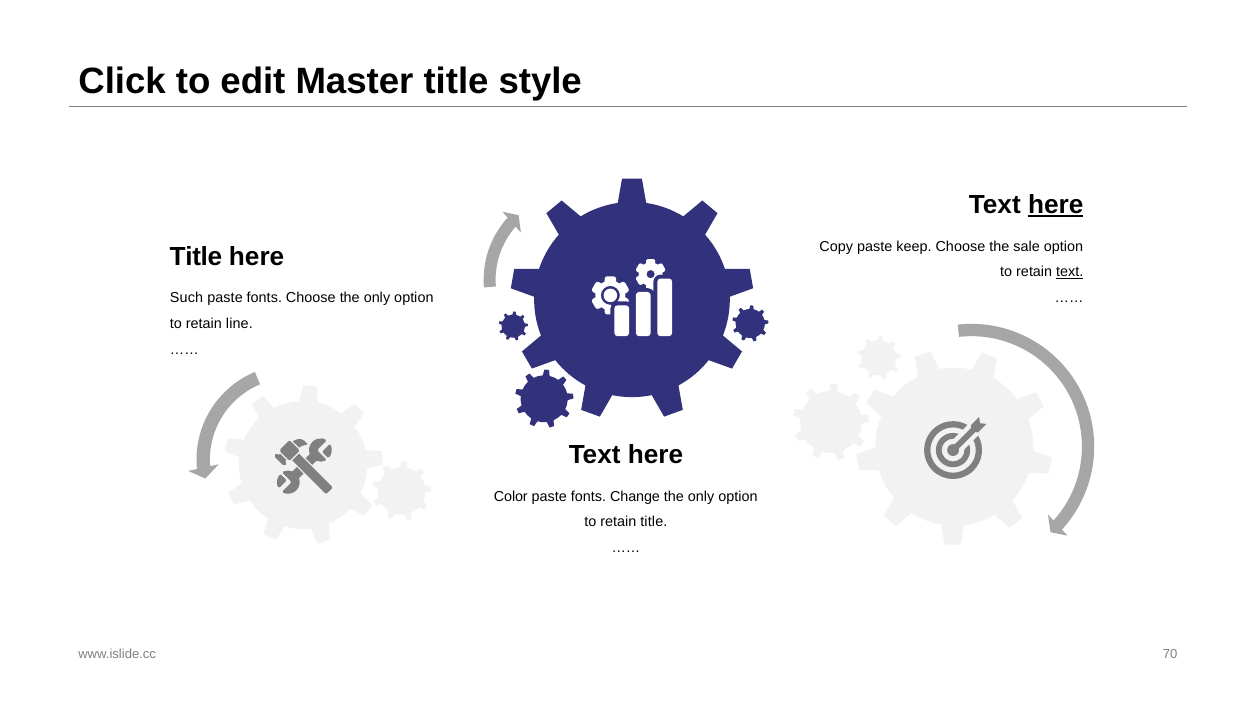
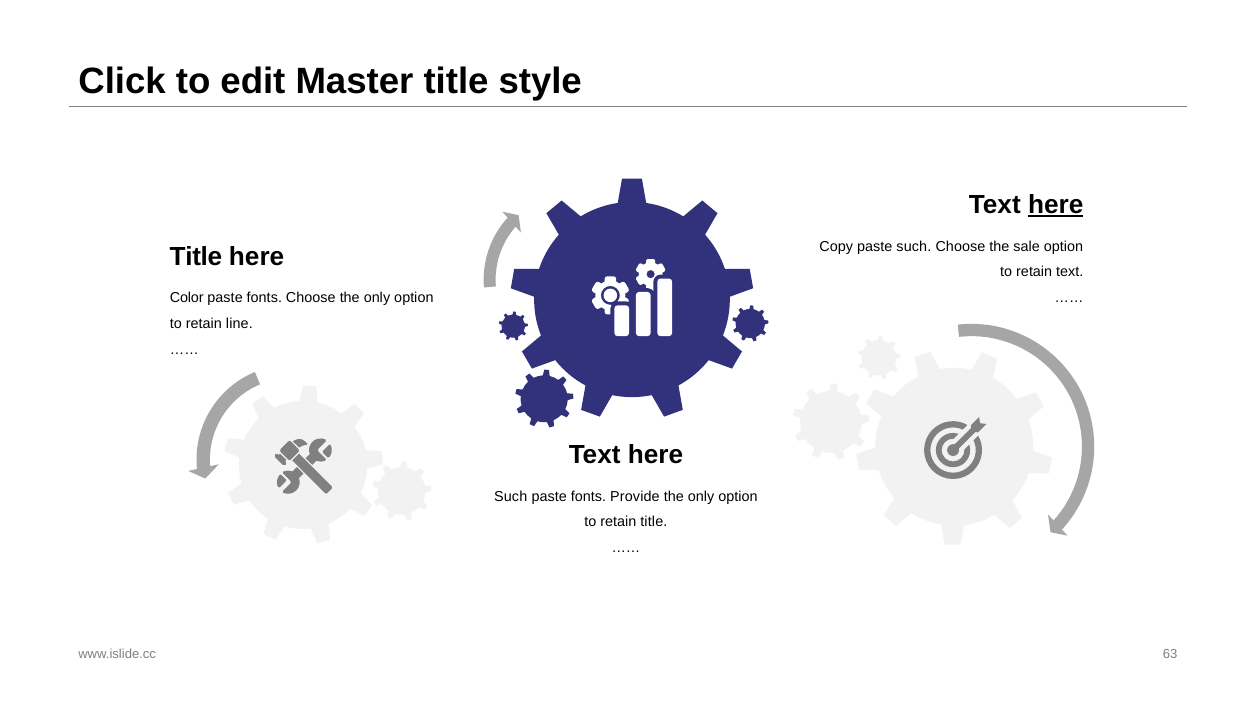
paste keep: keep -> such
text at (1070, 272) underline: present -> none
Such: Such -> Color
Color at (511, 497): Color -> Such
Change: Change -> Provide
70: 70 -> 63
